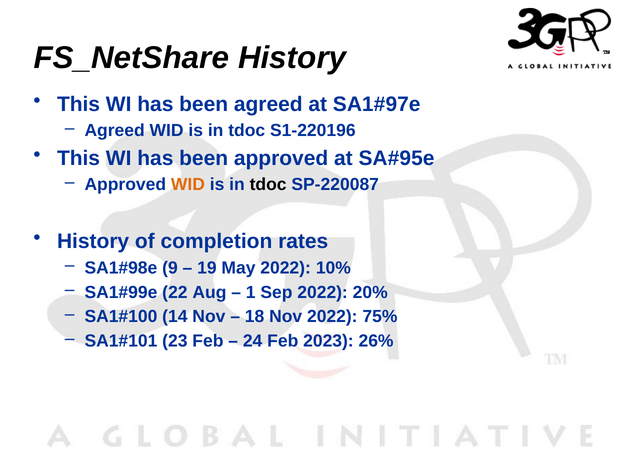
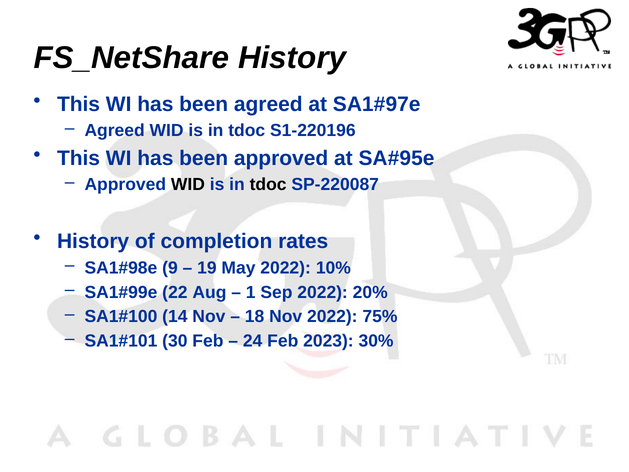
WID at (188, 184) colour: orange -> black
23: 23 -> 30
26%: 26% -> 30%
